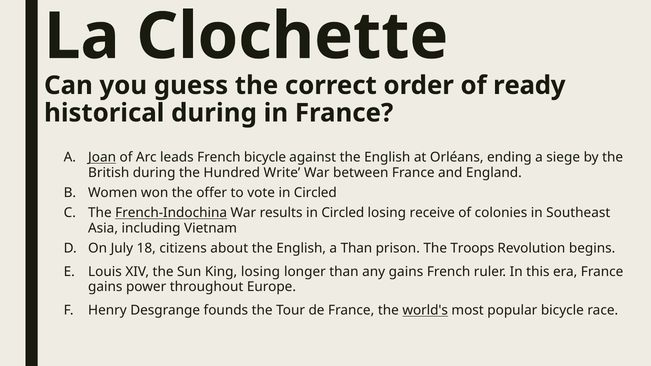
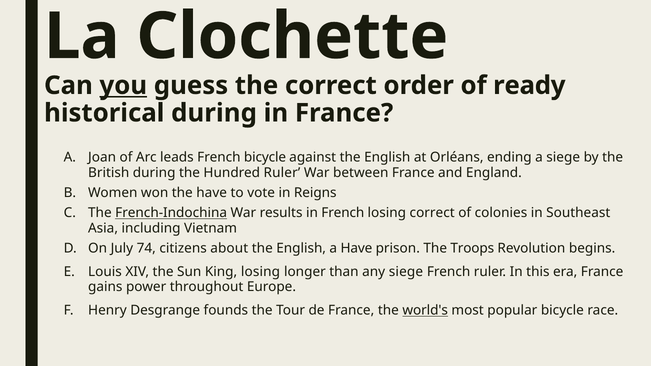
you underline: none -> present
Joan underline: present -> none
Hundred Write: Write -> Ruler
the offer: offer -> have
vote in Circled: Circled -> Reigns
results in Circled: Circled -> French
losing receive: receive -> correct
18: 18 -> 74
a Than: Than -> Have
any gains: gains -> siege
